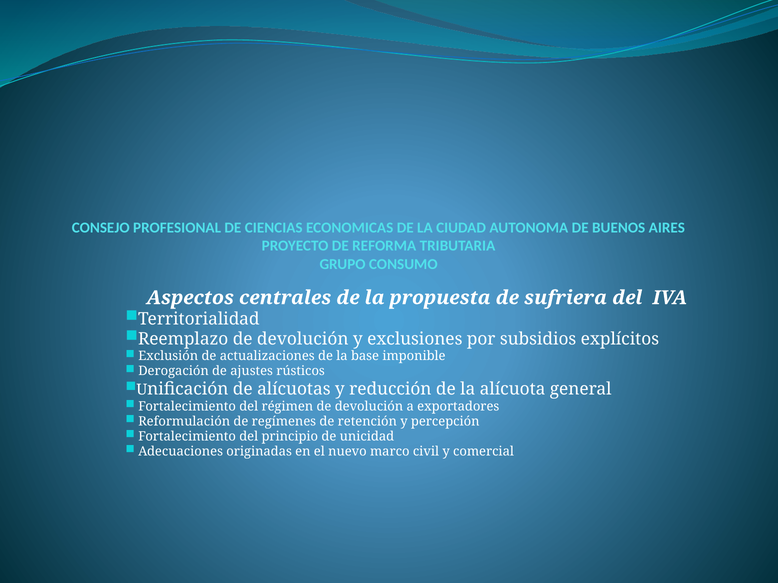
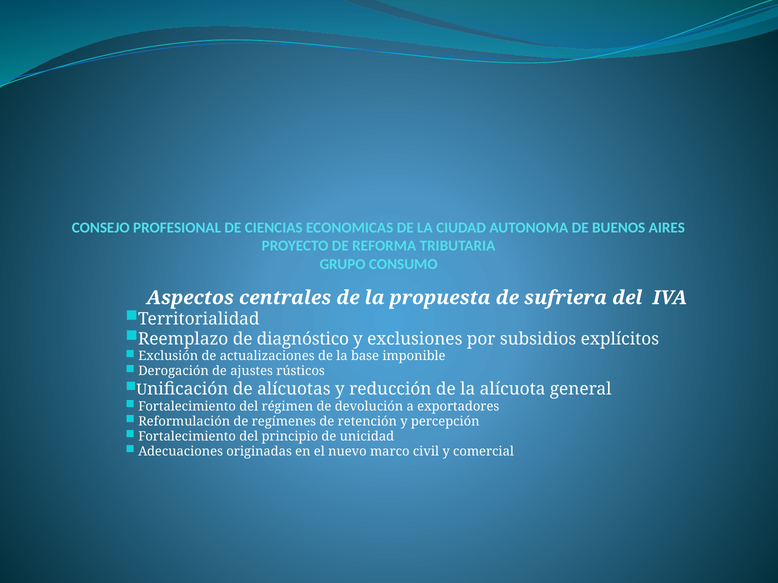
Reemplazo de devolución: devolución -> diagnóstico
